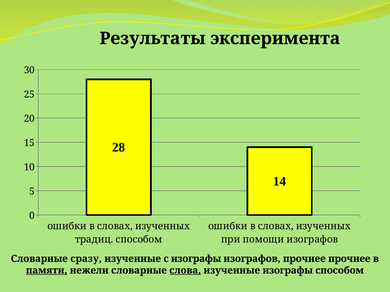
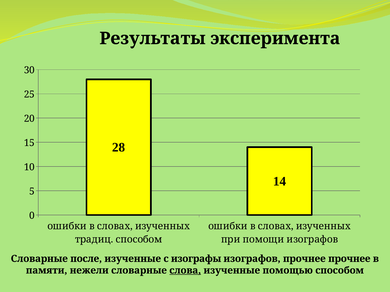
сразу: сразу -> после
памяти underline: present -> none
изученные изографы: изографы -> помощью
